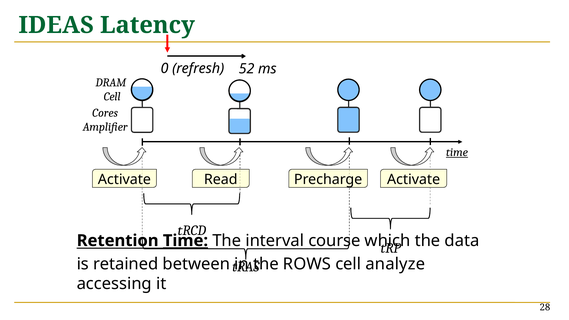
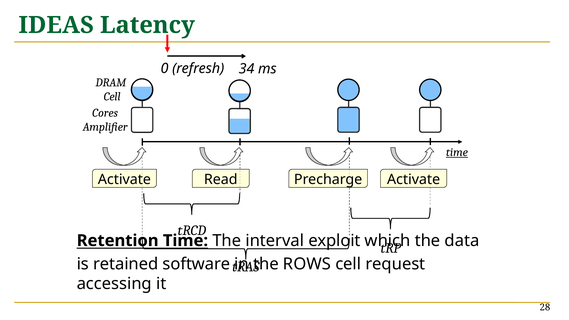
52: 52 -> 34
Time at (185, 241) underline: present -> none
course: course -> exploit
between: between -> software
analyze: analyze -> request
